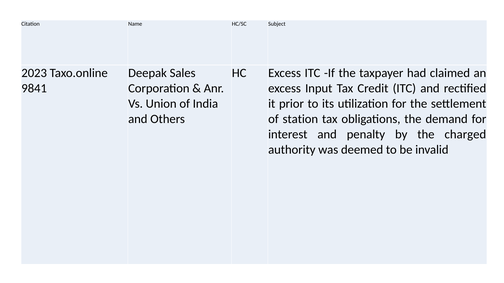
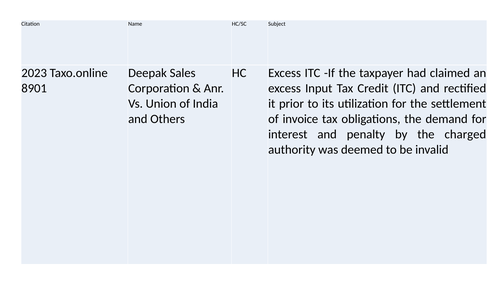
9841: 9841 -> 8901
station: station -> invoice
